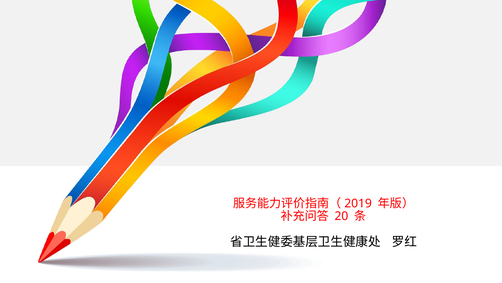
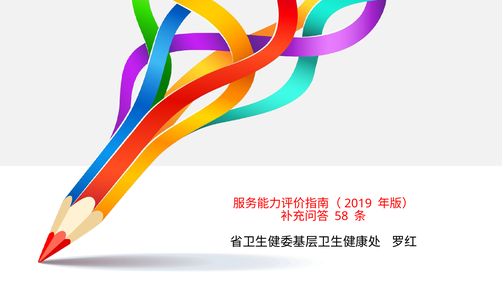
20: 20 -> 58
